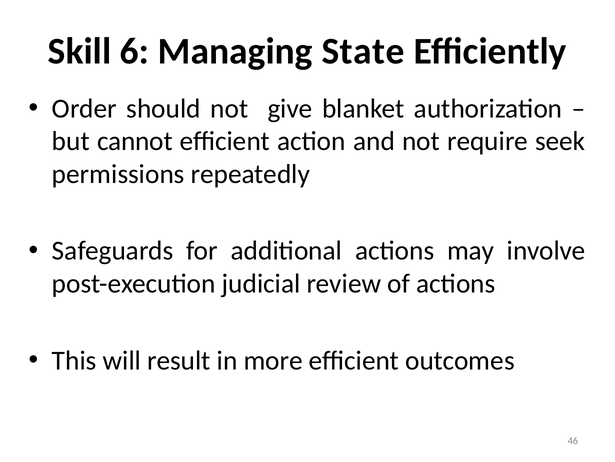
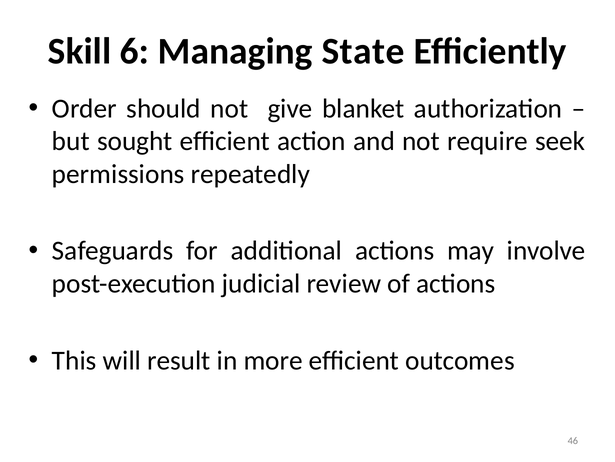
cannot: cannot -> sought
